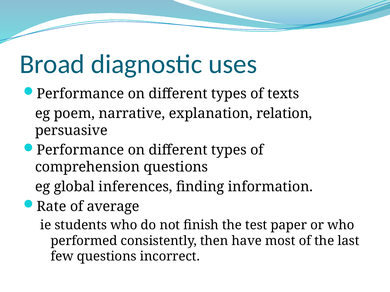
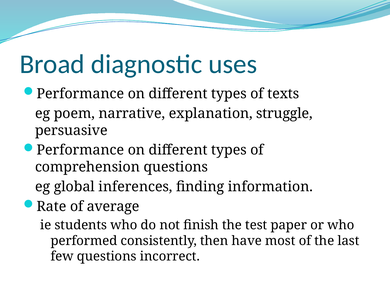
relation: relation -> struggle
